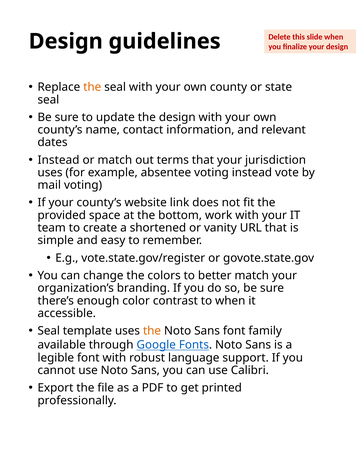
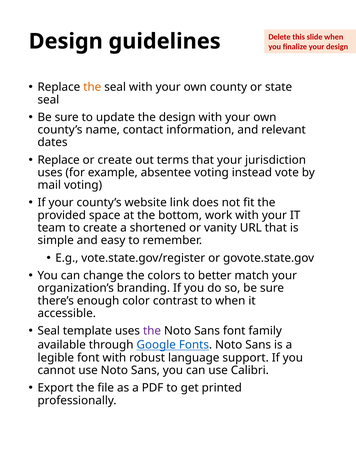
Instead at (59, 160): Instead -> Replace
or match: match -> create
the at (152, 331) colour: orange -> purple
